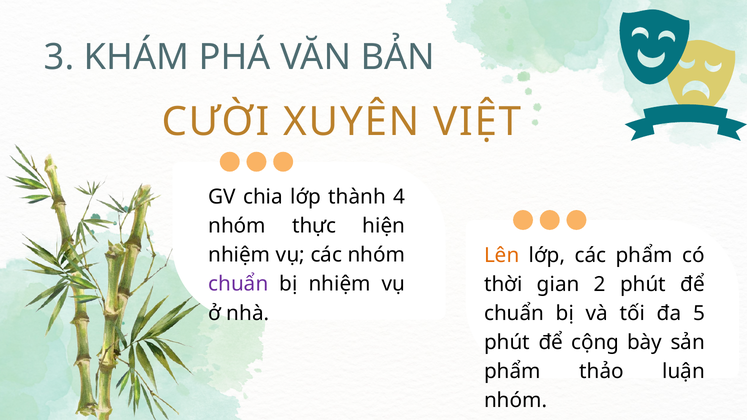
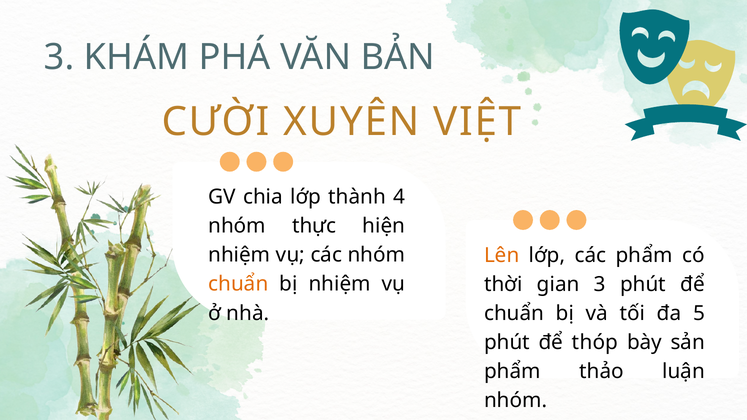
chuẩn at (238, 284) colour: purple -> orange
gian 2: 2 -> 3
cộng: cộng -> thóp
